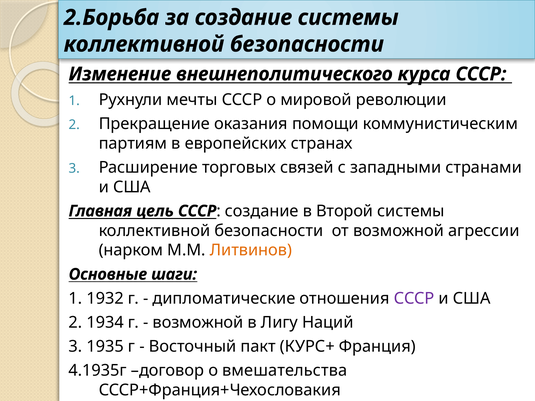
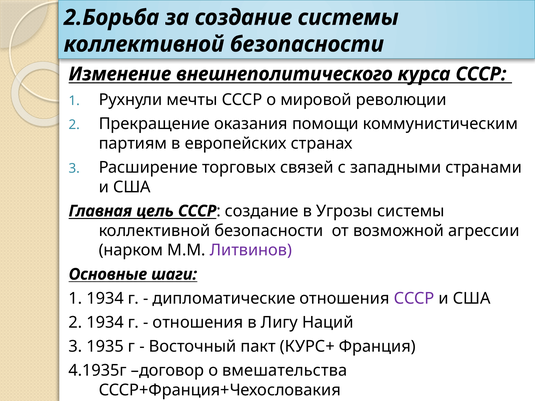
Второй: Второй -> Угрозы
Литвинов colour: orange -> purple
1 1932: 1932 -> 1934
возможной at (198, 323): возможной -> отношения
